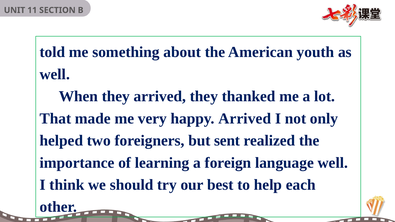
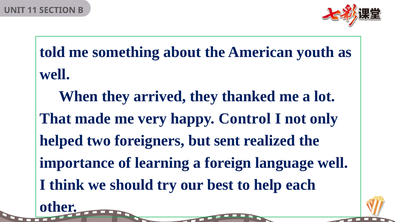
happy Arrived: Arrived -> Control
